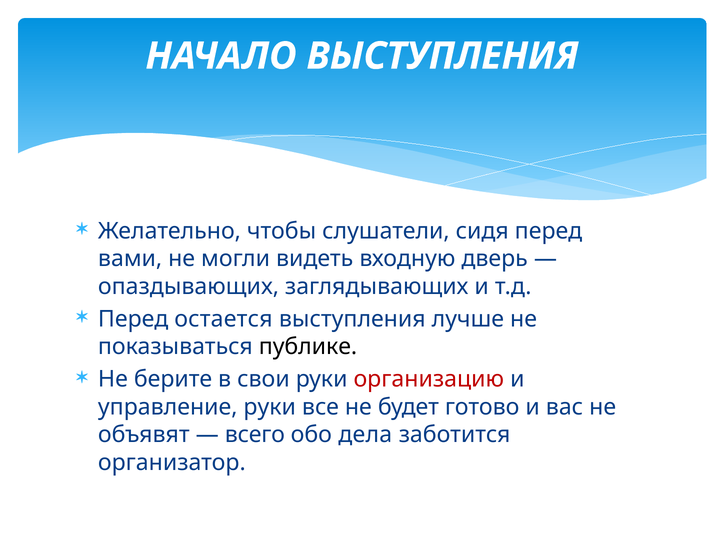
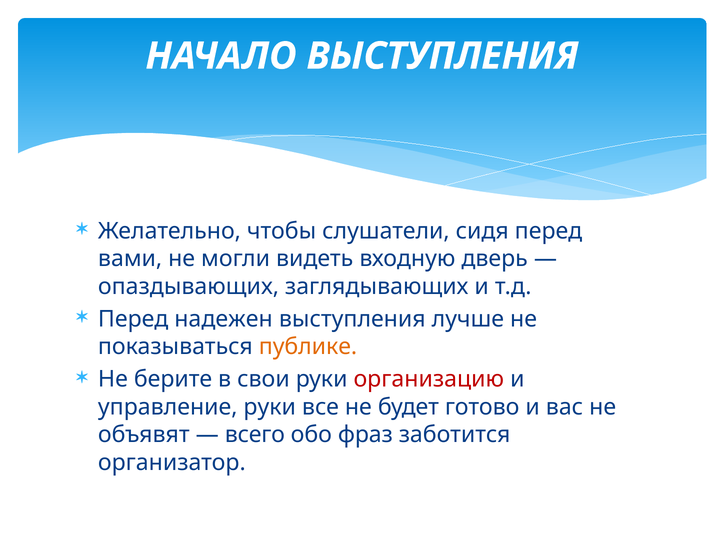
остается: остается -> надежен
публике colour: black -> orange
дела: дела -> фраз
